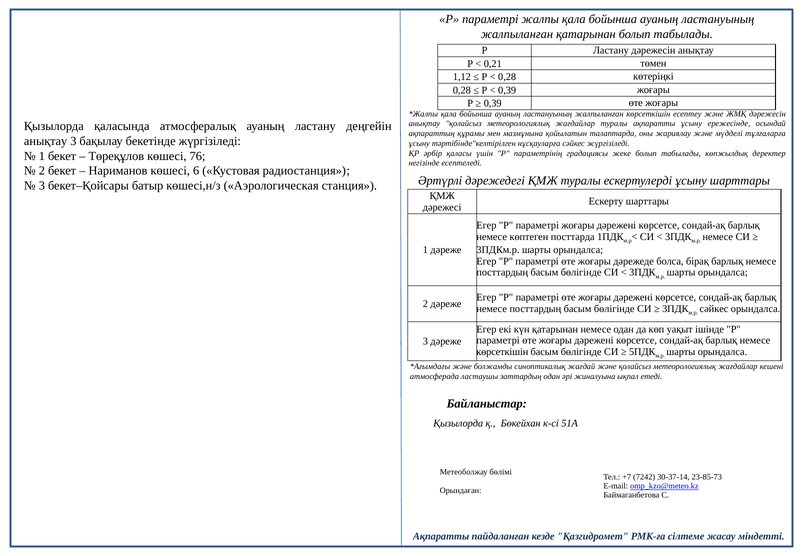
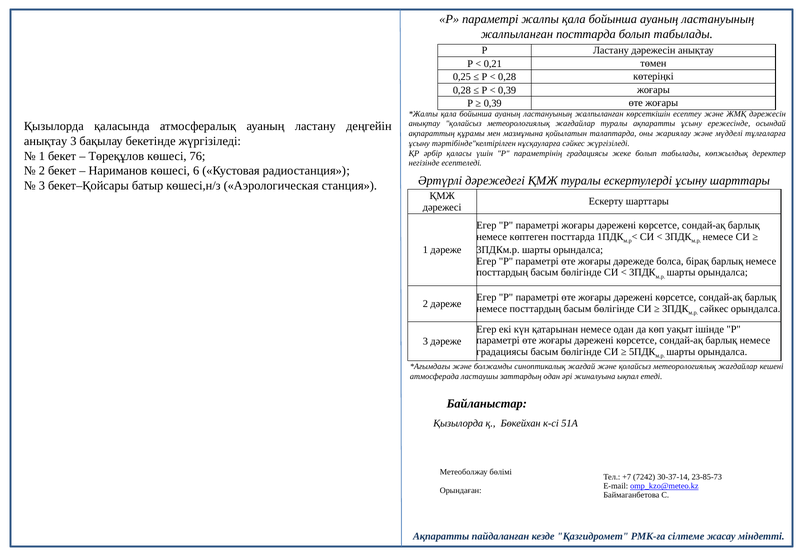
жалпыланған қатарынан: қатарынан -> посттарда
1,12: 1,12 -> 0,25
көрсеткішін at (502, 352): көрсеткішін -> градациясы
